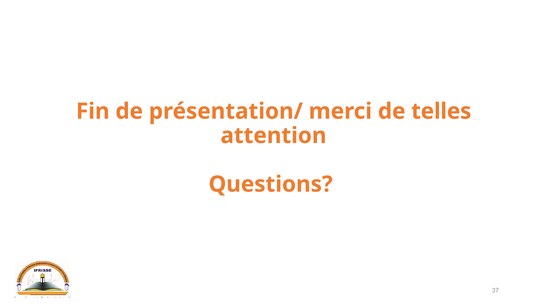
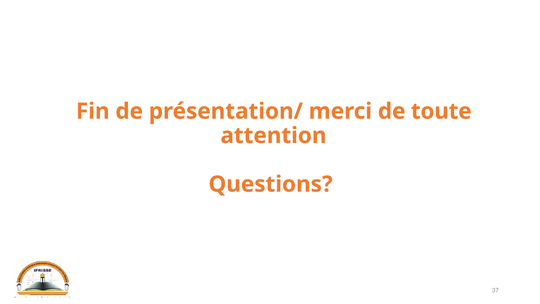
telles: telles -> toute
